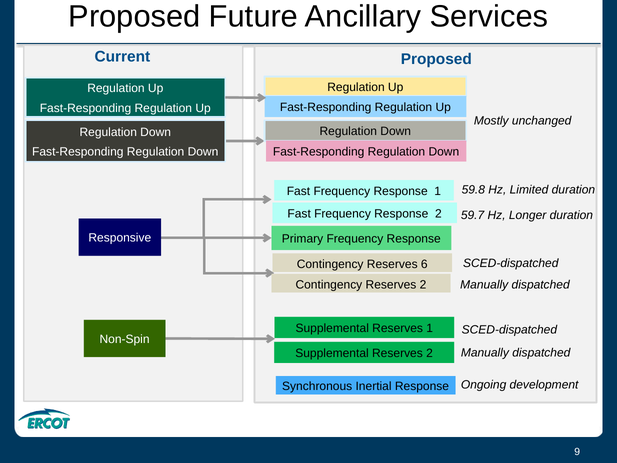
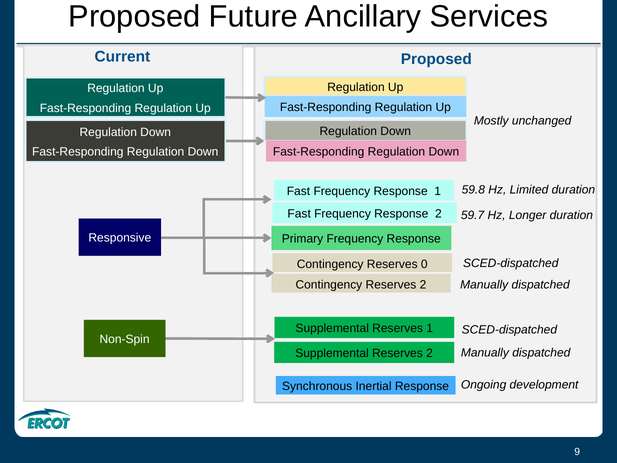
6: 6 -> 0
